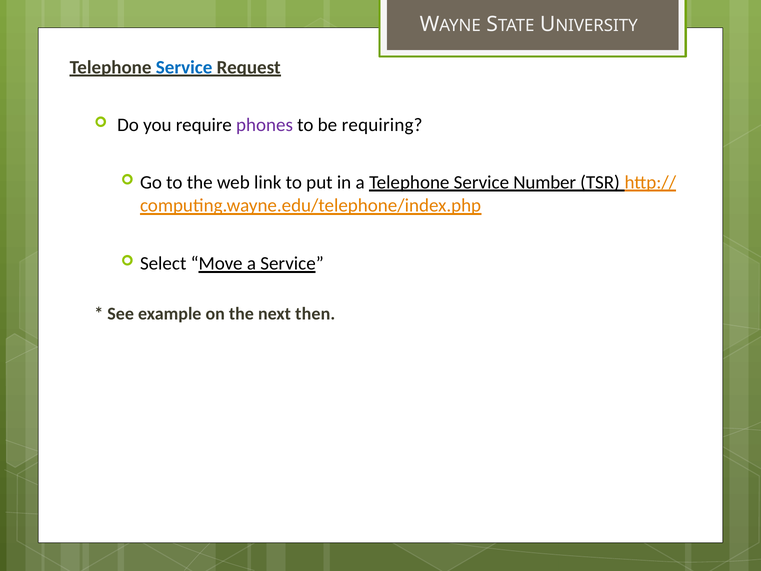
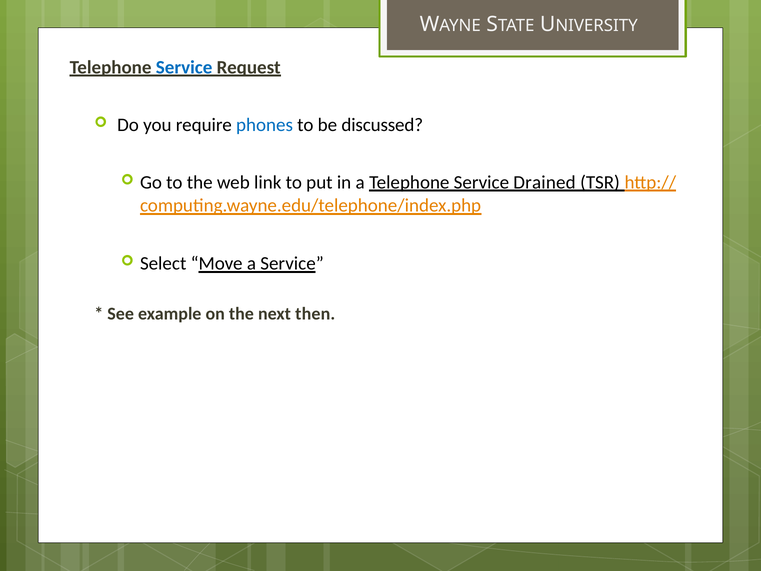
phones colour: purple -> blue
requiring: requiring -> discussed
Number: Number -> Drained
